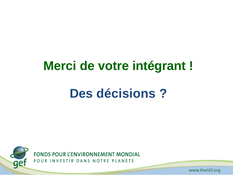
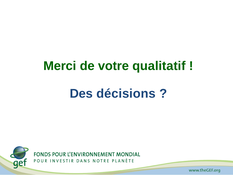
intégrant: intégrant -> qualitatif
